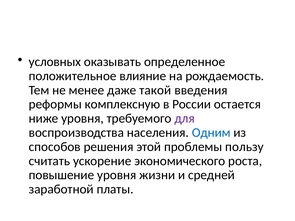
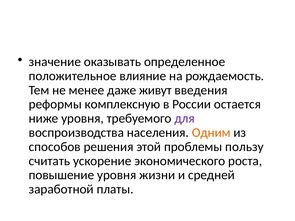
условных: условных -> значение
такой: такой -> живут
Одним colour: blue -> orange
